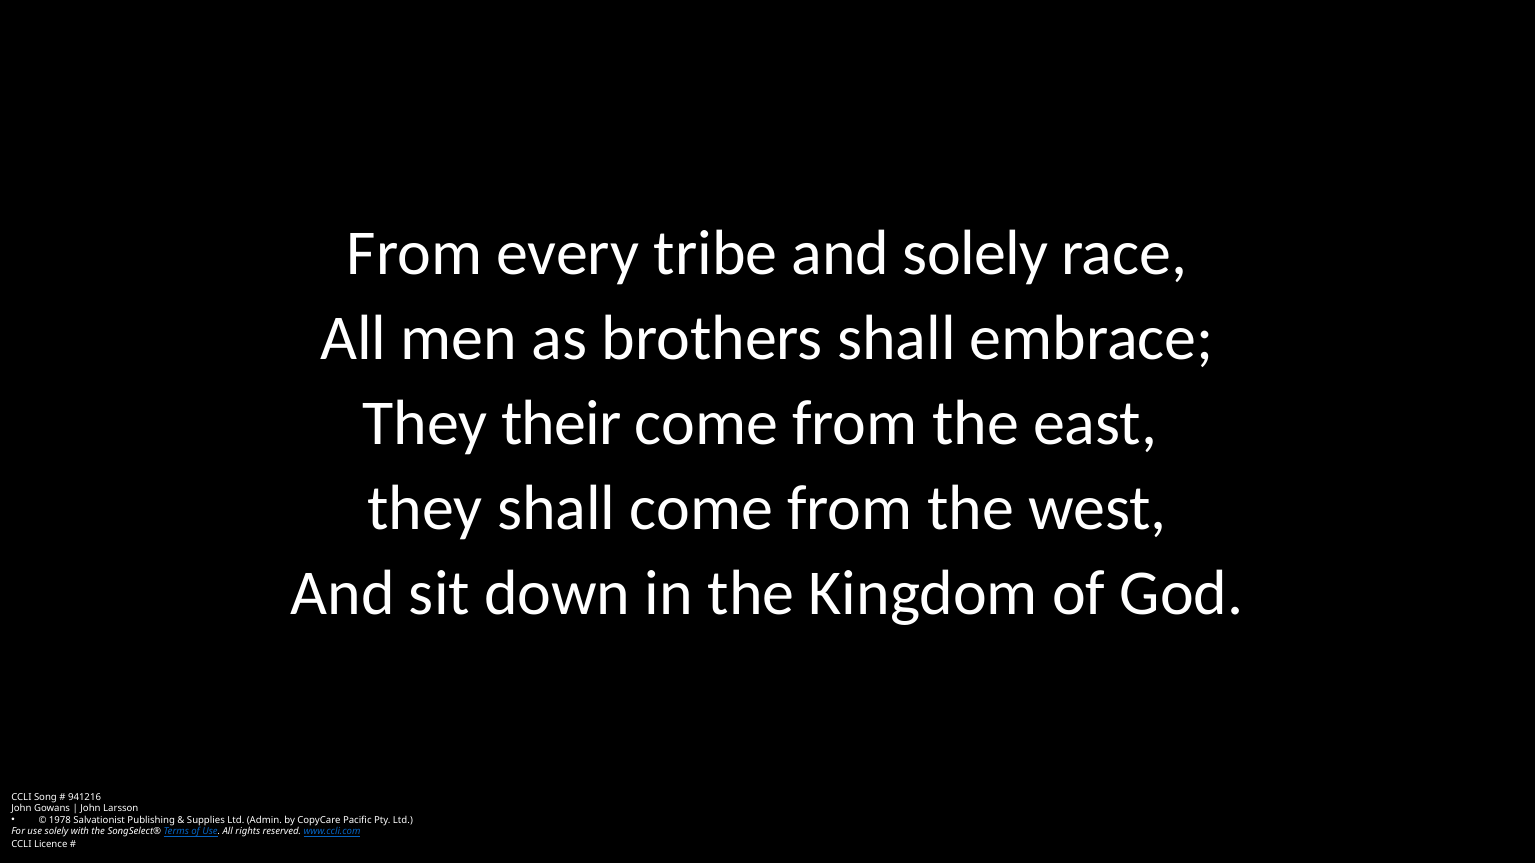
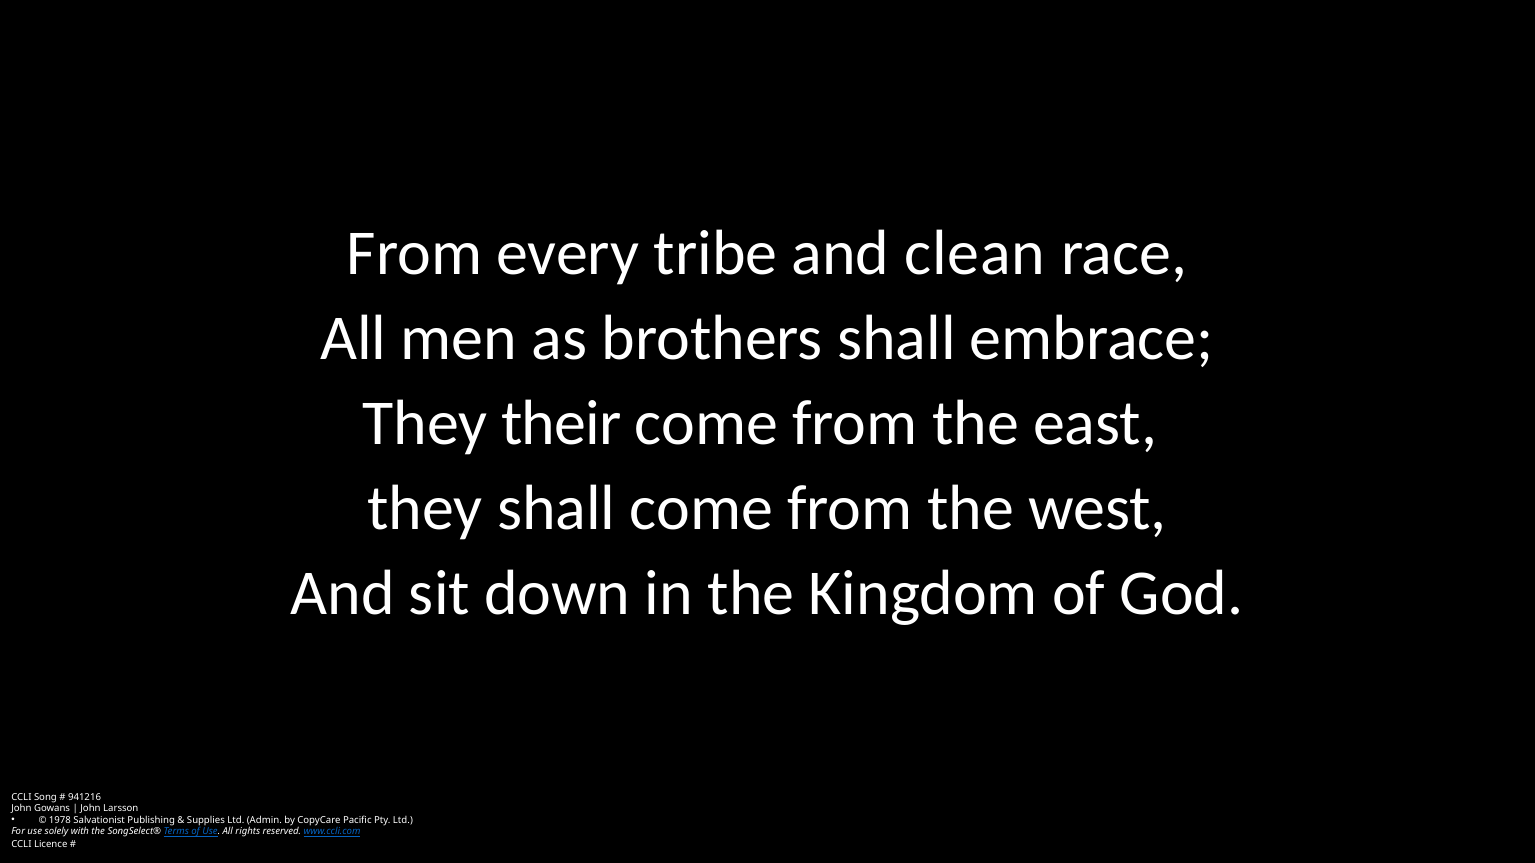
and solely: solely -> clean
